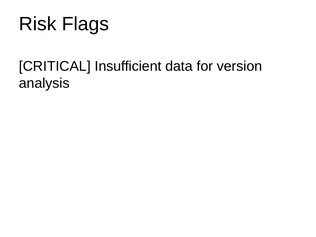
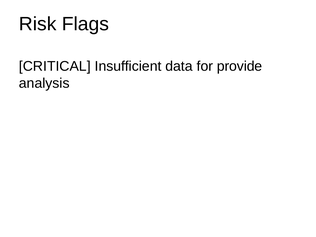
version: version -> provide
